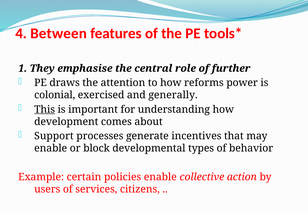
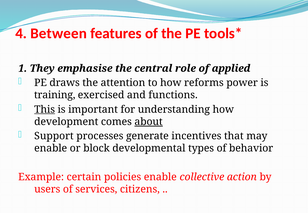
further: further -> applied
colonial: colonial -> training
generally: generally -> functions
about underline: none -> present
